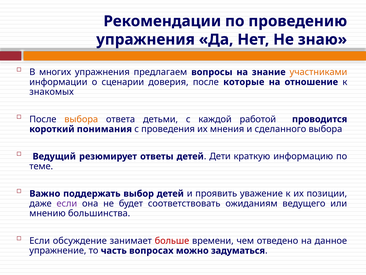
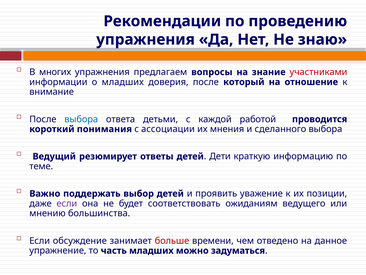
участниками colour: orange -> red
о сценарии: сценарии -> младших
которые: которые -> который
знакомых: знакомых -> внимание
выбора at (81, 119) colour: orange -> blue
проведения: проведения -> ассоциации
часть вопросах: вопросах -> младших
